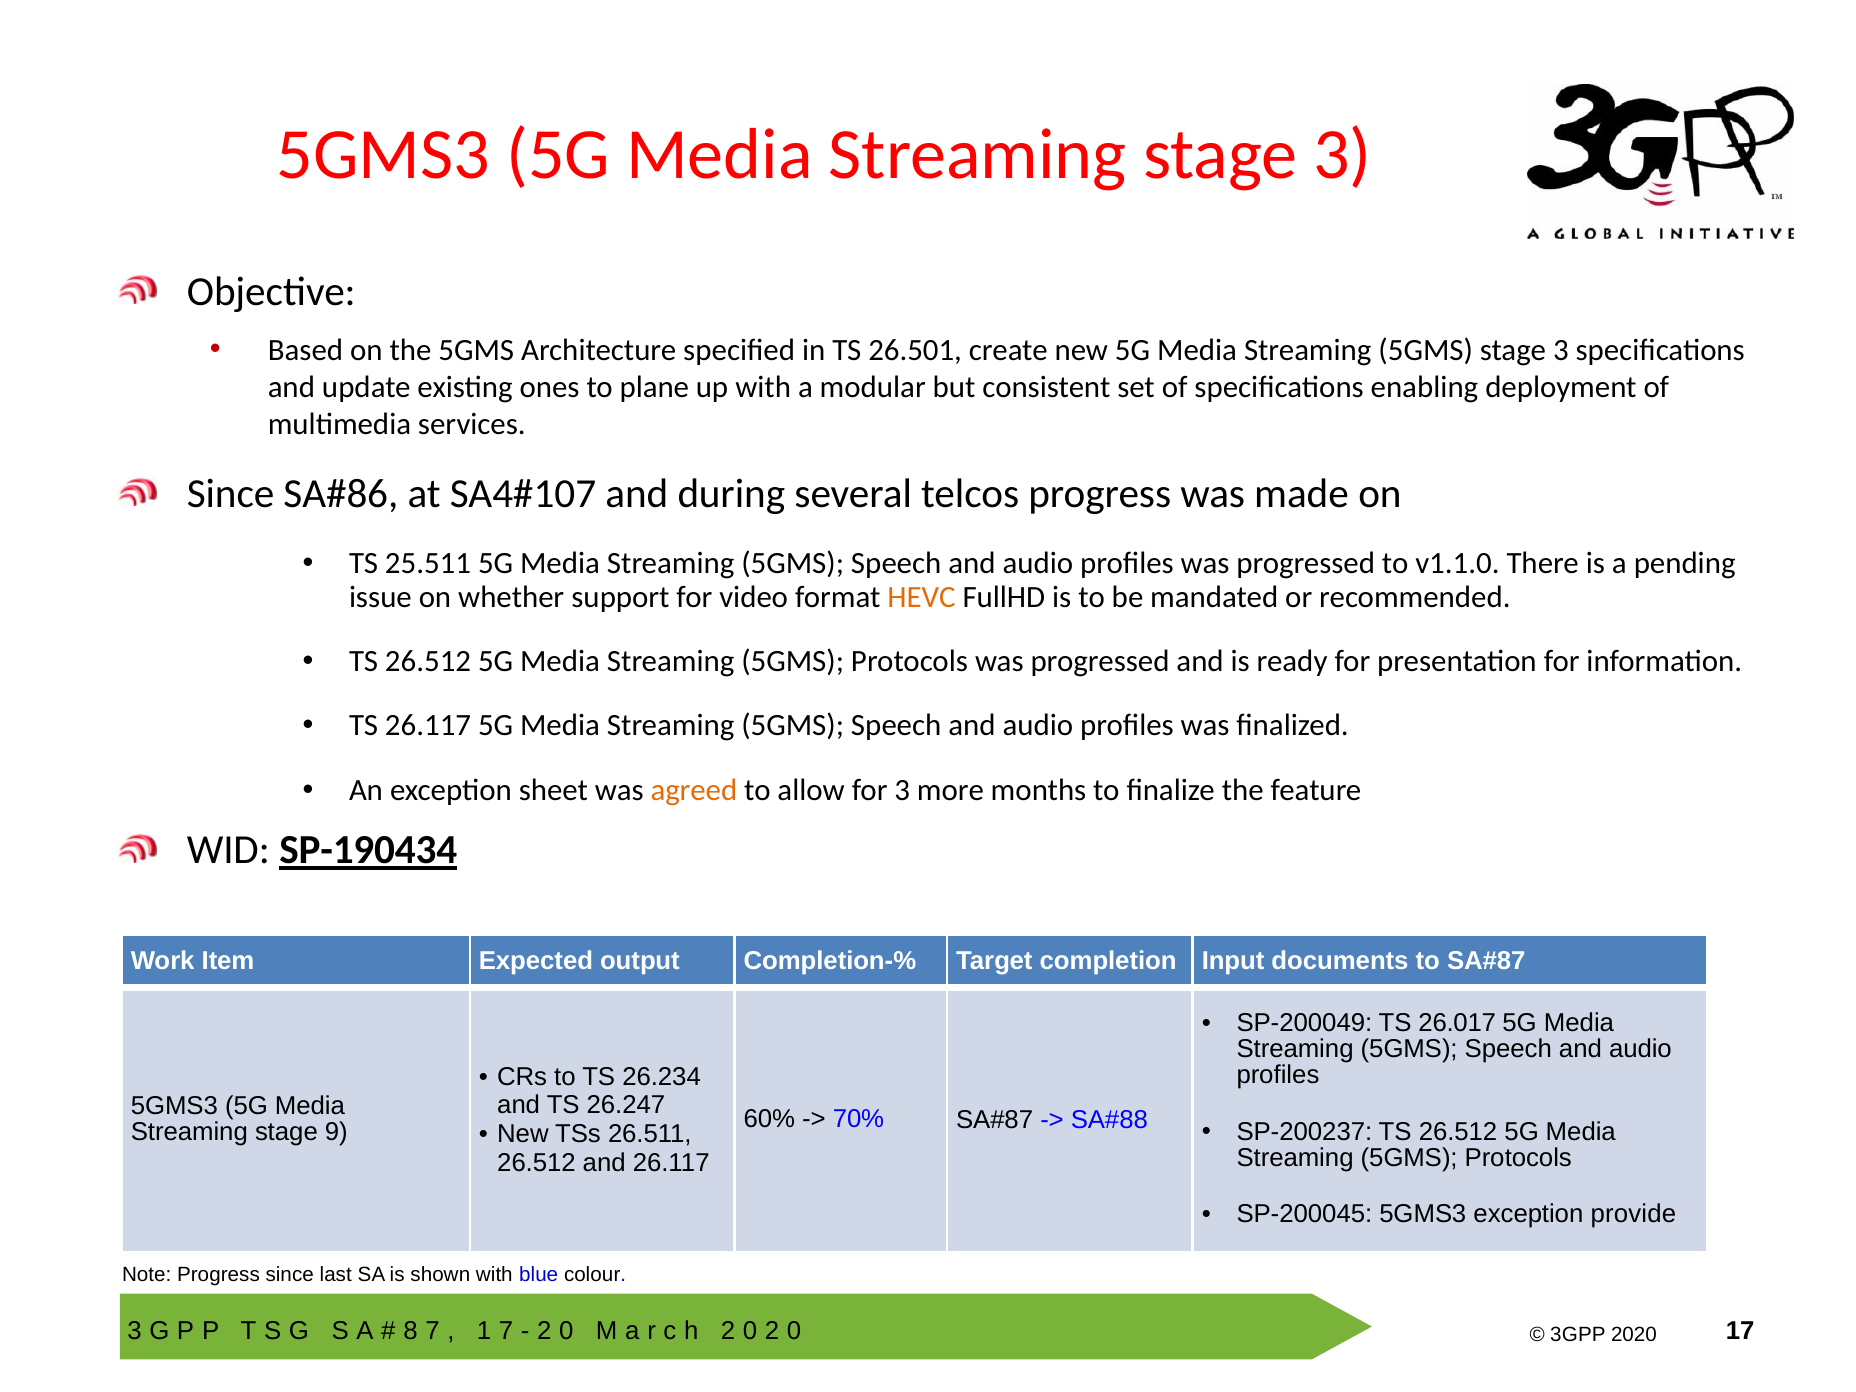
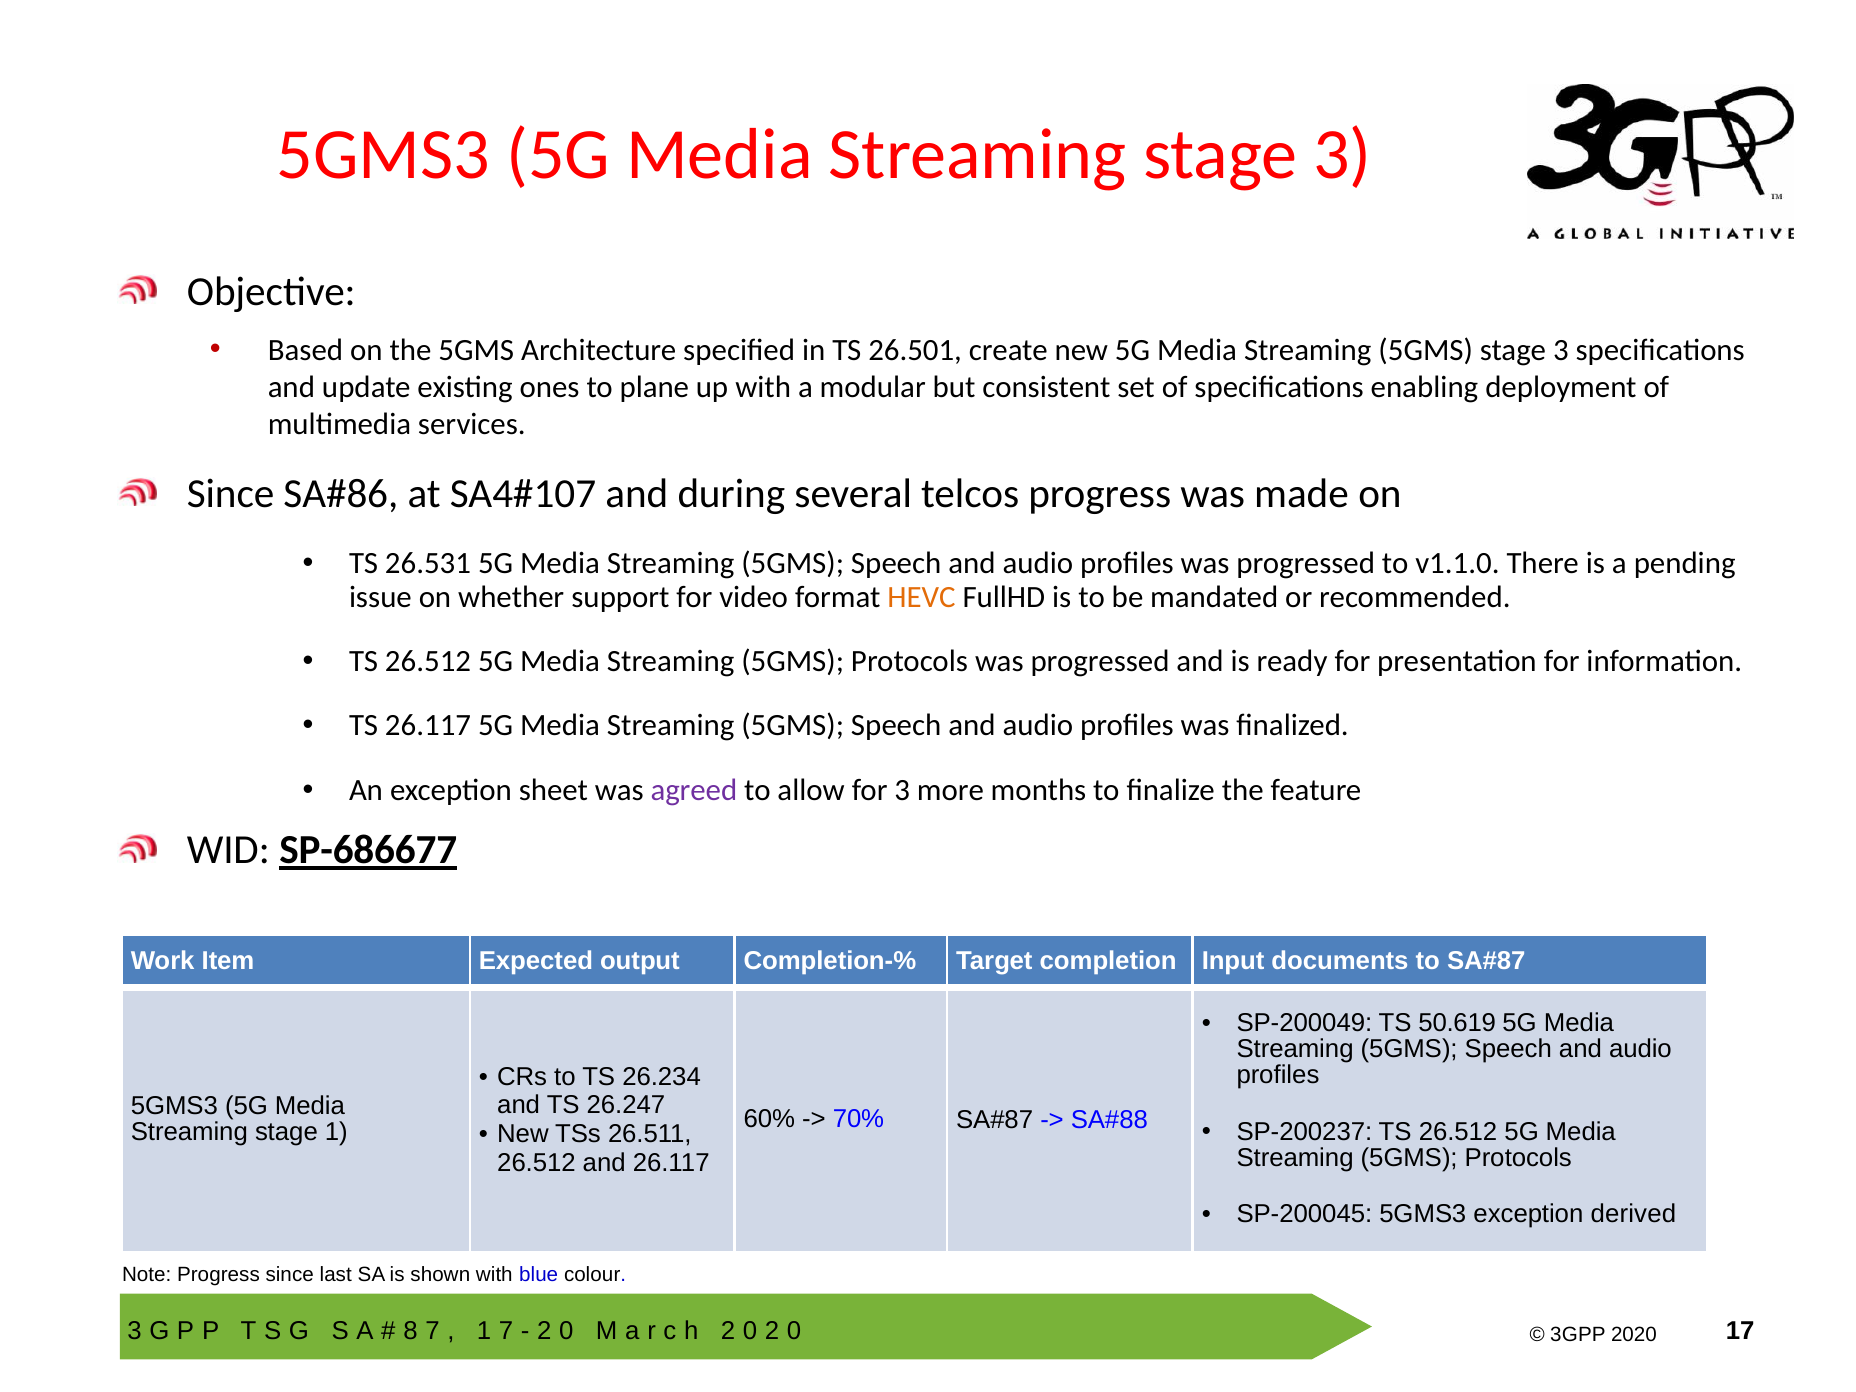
25.511: 25.511 -> 26.531
agreed colour: orange -> purple
SP-190434: SP-190434 -> SP-686677
26.017: 26.017 -> 50.619
stage 9: 9 -> 1
provide: provide -> derived
